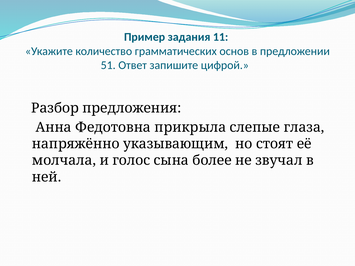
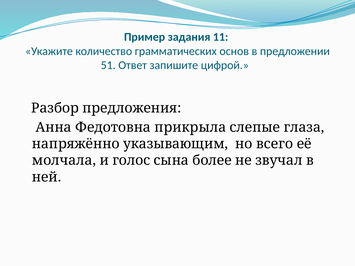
стоят: стоят -> всего
